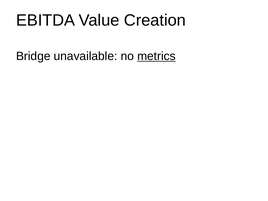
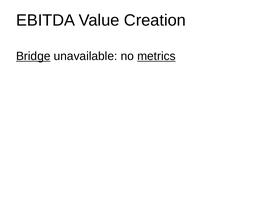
Bridge underline: none -> present
